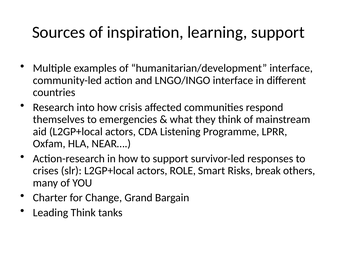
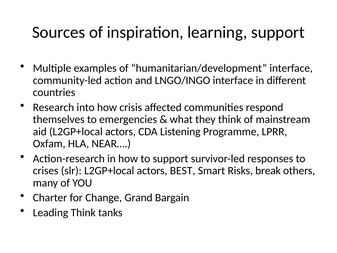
ROLE: ROLE -> BEST
